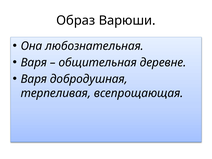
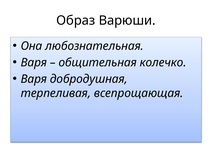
деревне: деревне -> колечко
